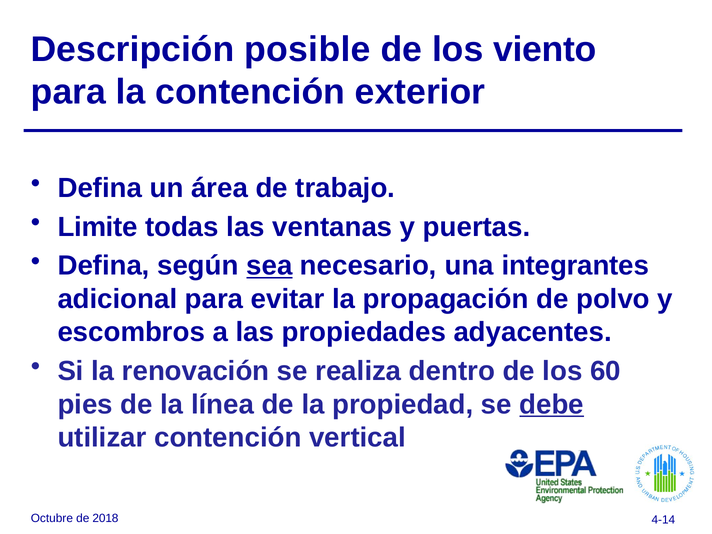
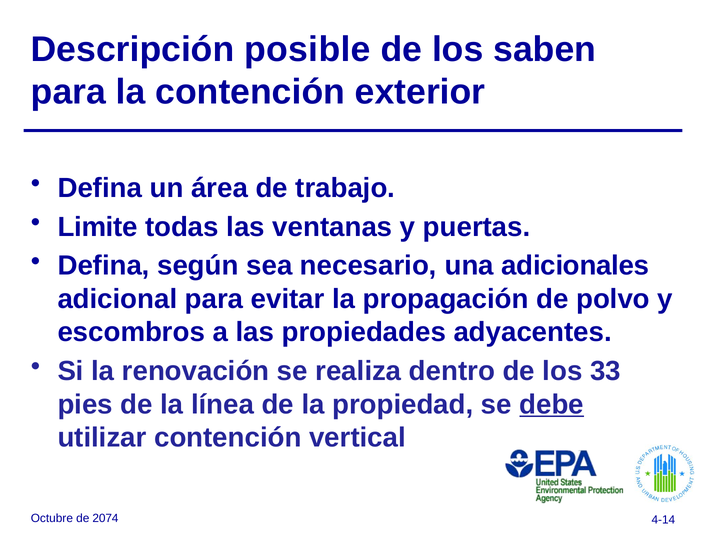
viento: viento -> saben
sea underline: present -> none
integrantes: integrantes -> adicionales
60: 60 -> 33
2018: 2018 -> 2074
